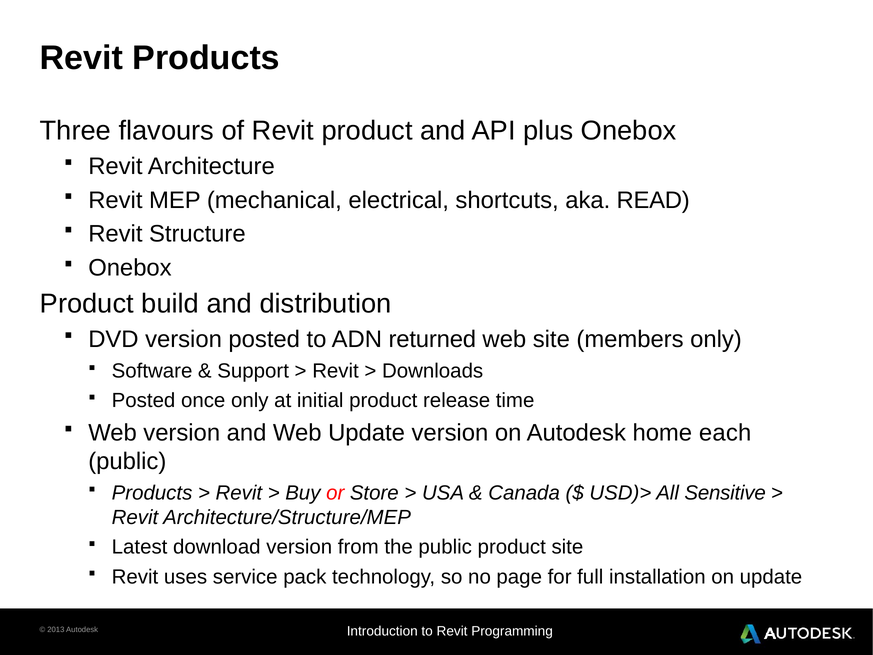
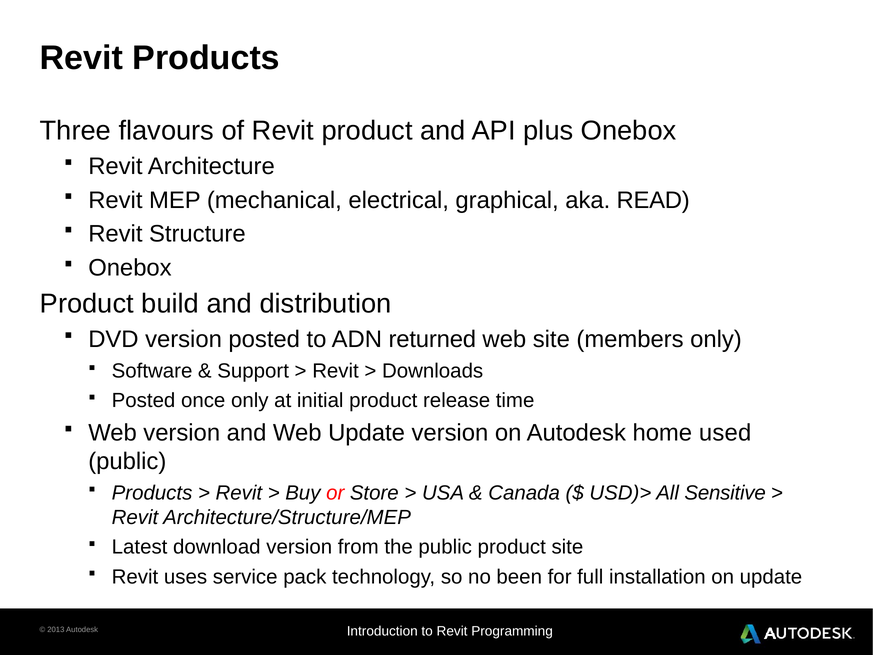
shortcuts: shortcuts -> graphical
each: each -> used
page: page -> been
